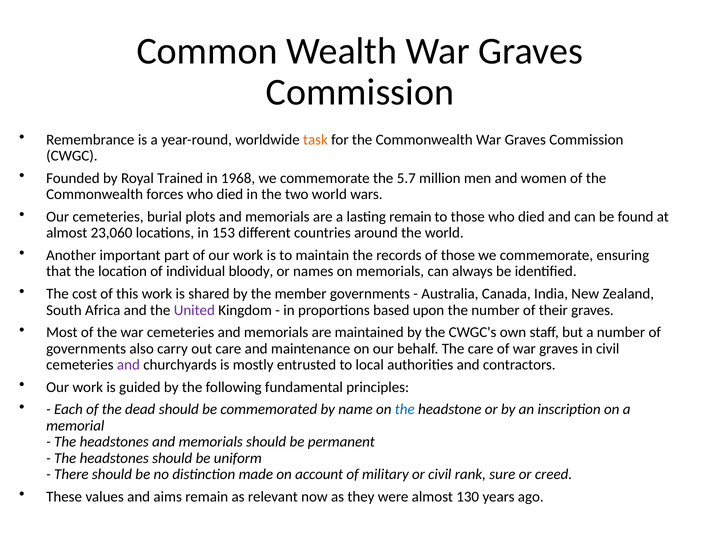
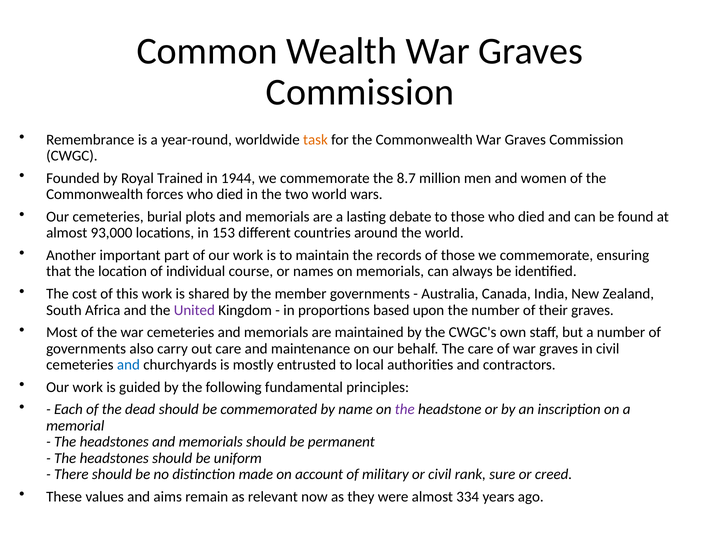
1968: 1968 -> 1944
5.7: 5.7 -> 8.7
lasting remain: remain -> debate
23,060: 23,060 -> 93,000
bloody: bloody -> course
and at (128, 365) colour: purple -> blue
the at (405, 410) colour: blue -> purple
130: 130 -> 334
